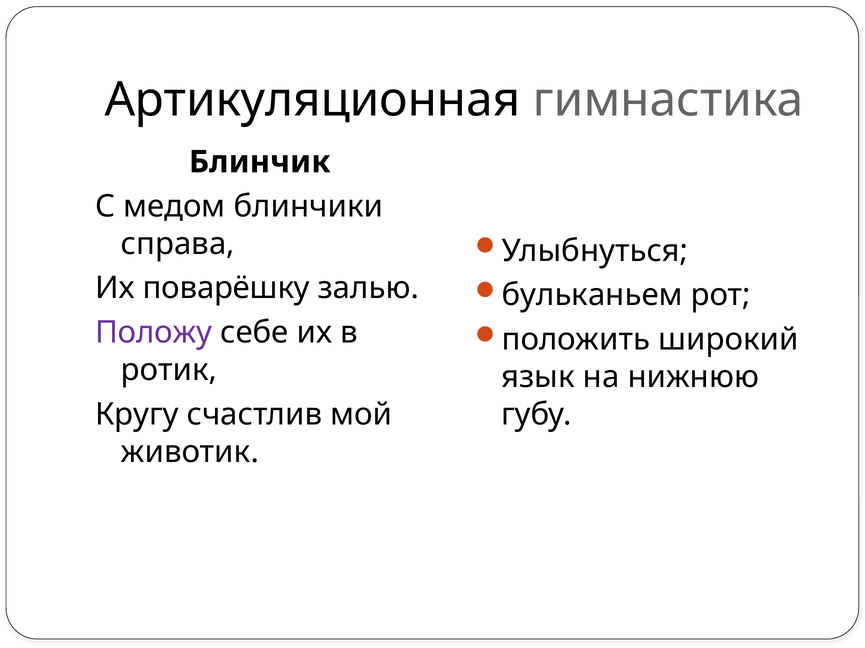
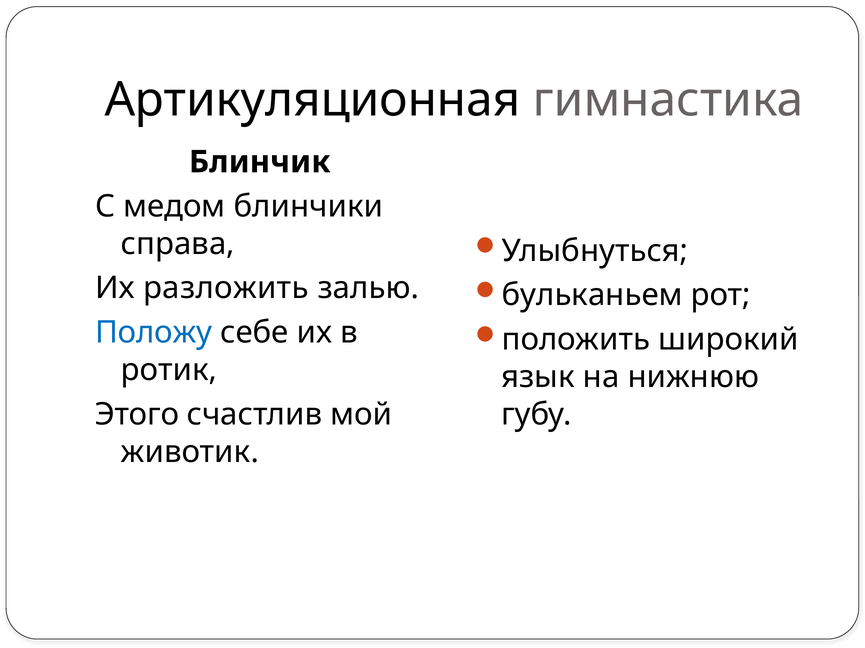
поварёшку: поварёшку -> разложить
Положу colour: purple -> blue
Кругу: Кругу -> Этого
